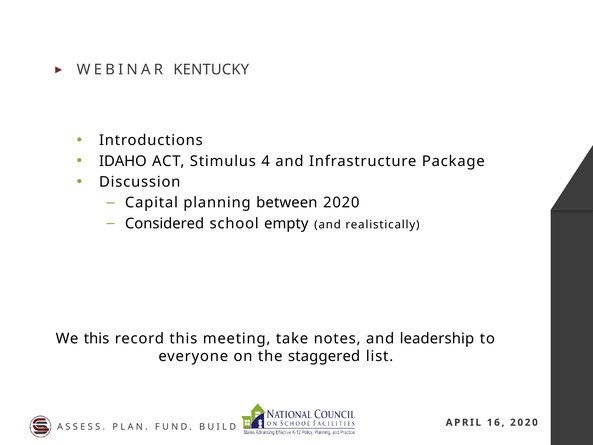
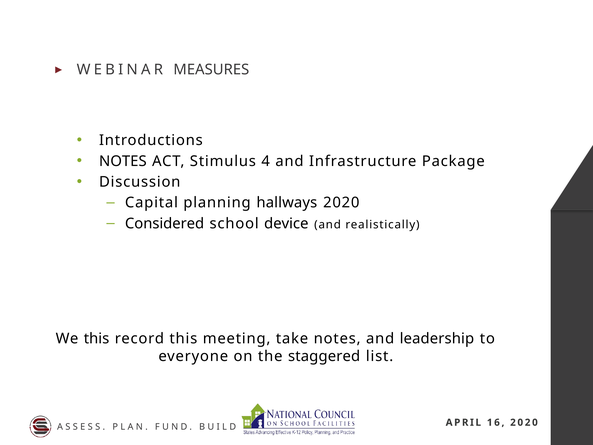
KENTUCKY: KENTUCKY -> MEASURES
IDAHO at (123, 161): IDAHO -> NOTES
between: between -> hallways
empty: empty -> device
